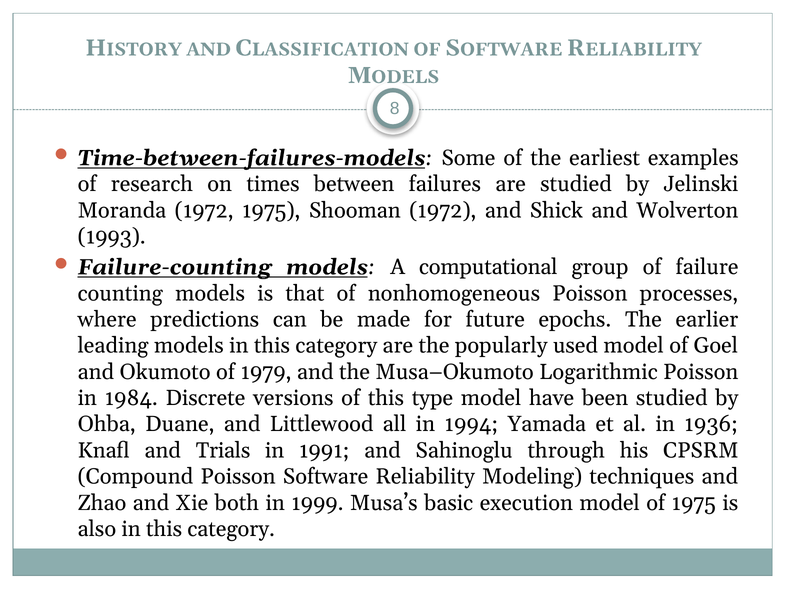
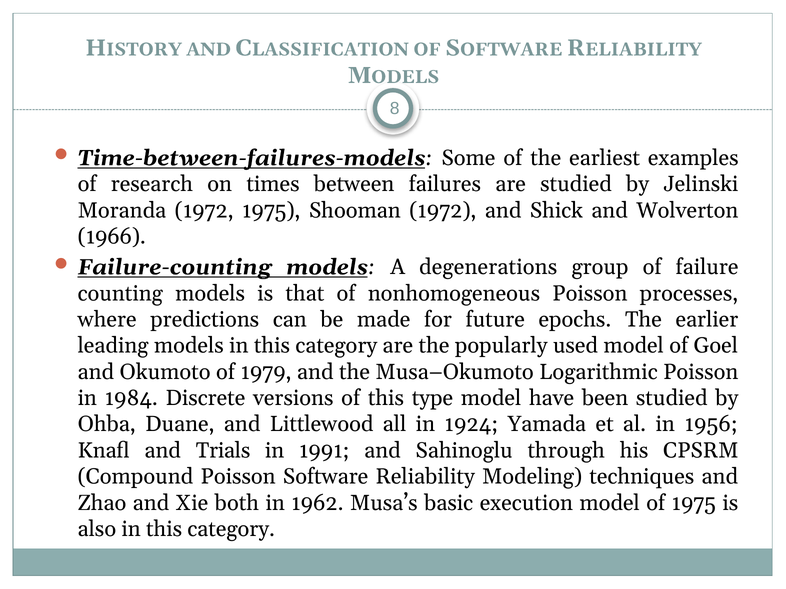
1993: 1993 -> 1966
computational: computational -> degenerations
1994: 1994 -> 1924
1936: 1936 -> 1956
1999: 1999 -> 1962
